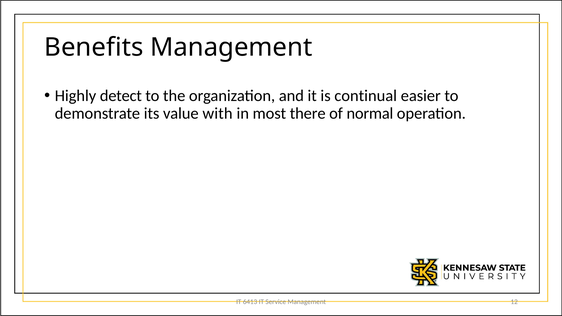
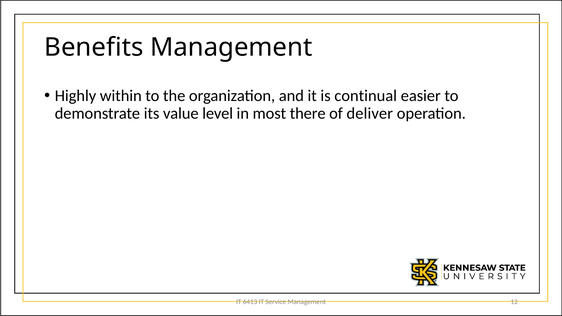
detect: detect -> within
with: with -> level
normal: normal -> deliver
